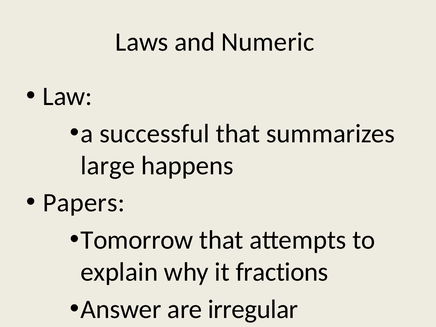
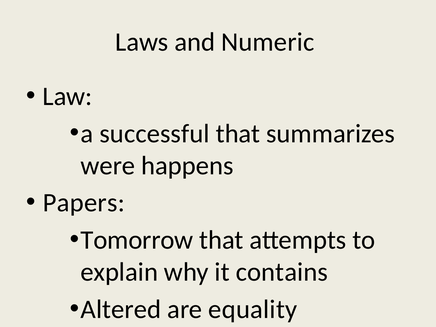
large: large -> were
fractions: fractions -> contains
Answer: Answer -> Altered
irregular: irregular -> equality
